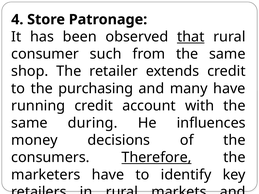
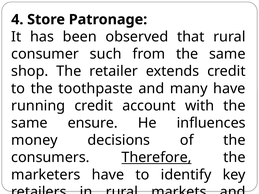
that underline: present -> none
purchasing: purchasing -> toothpaste
same during: during -> ensure
